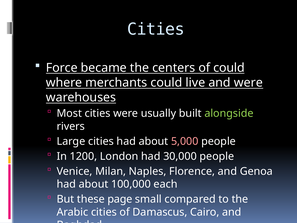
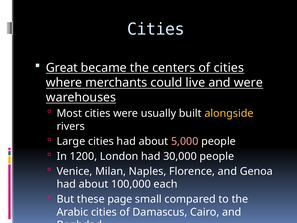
Force: Force -> Great
of could: could -> cities
alongside colour: light green -> yellow
